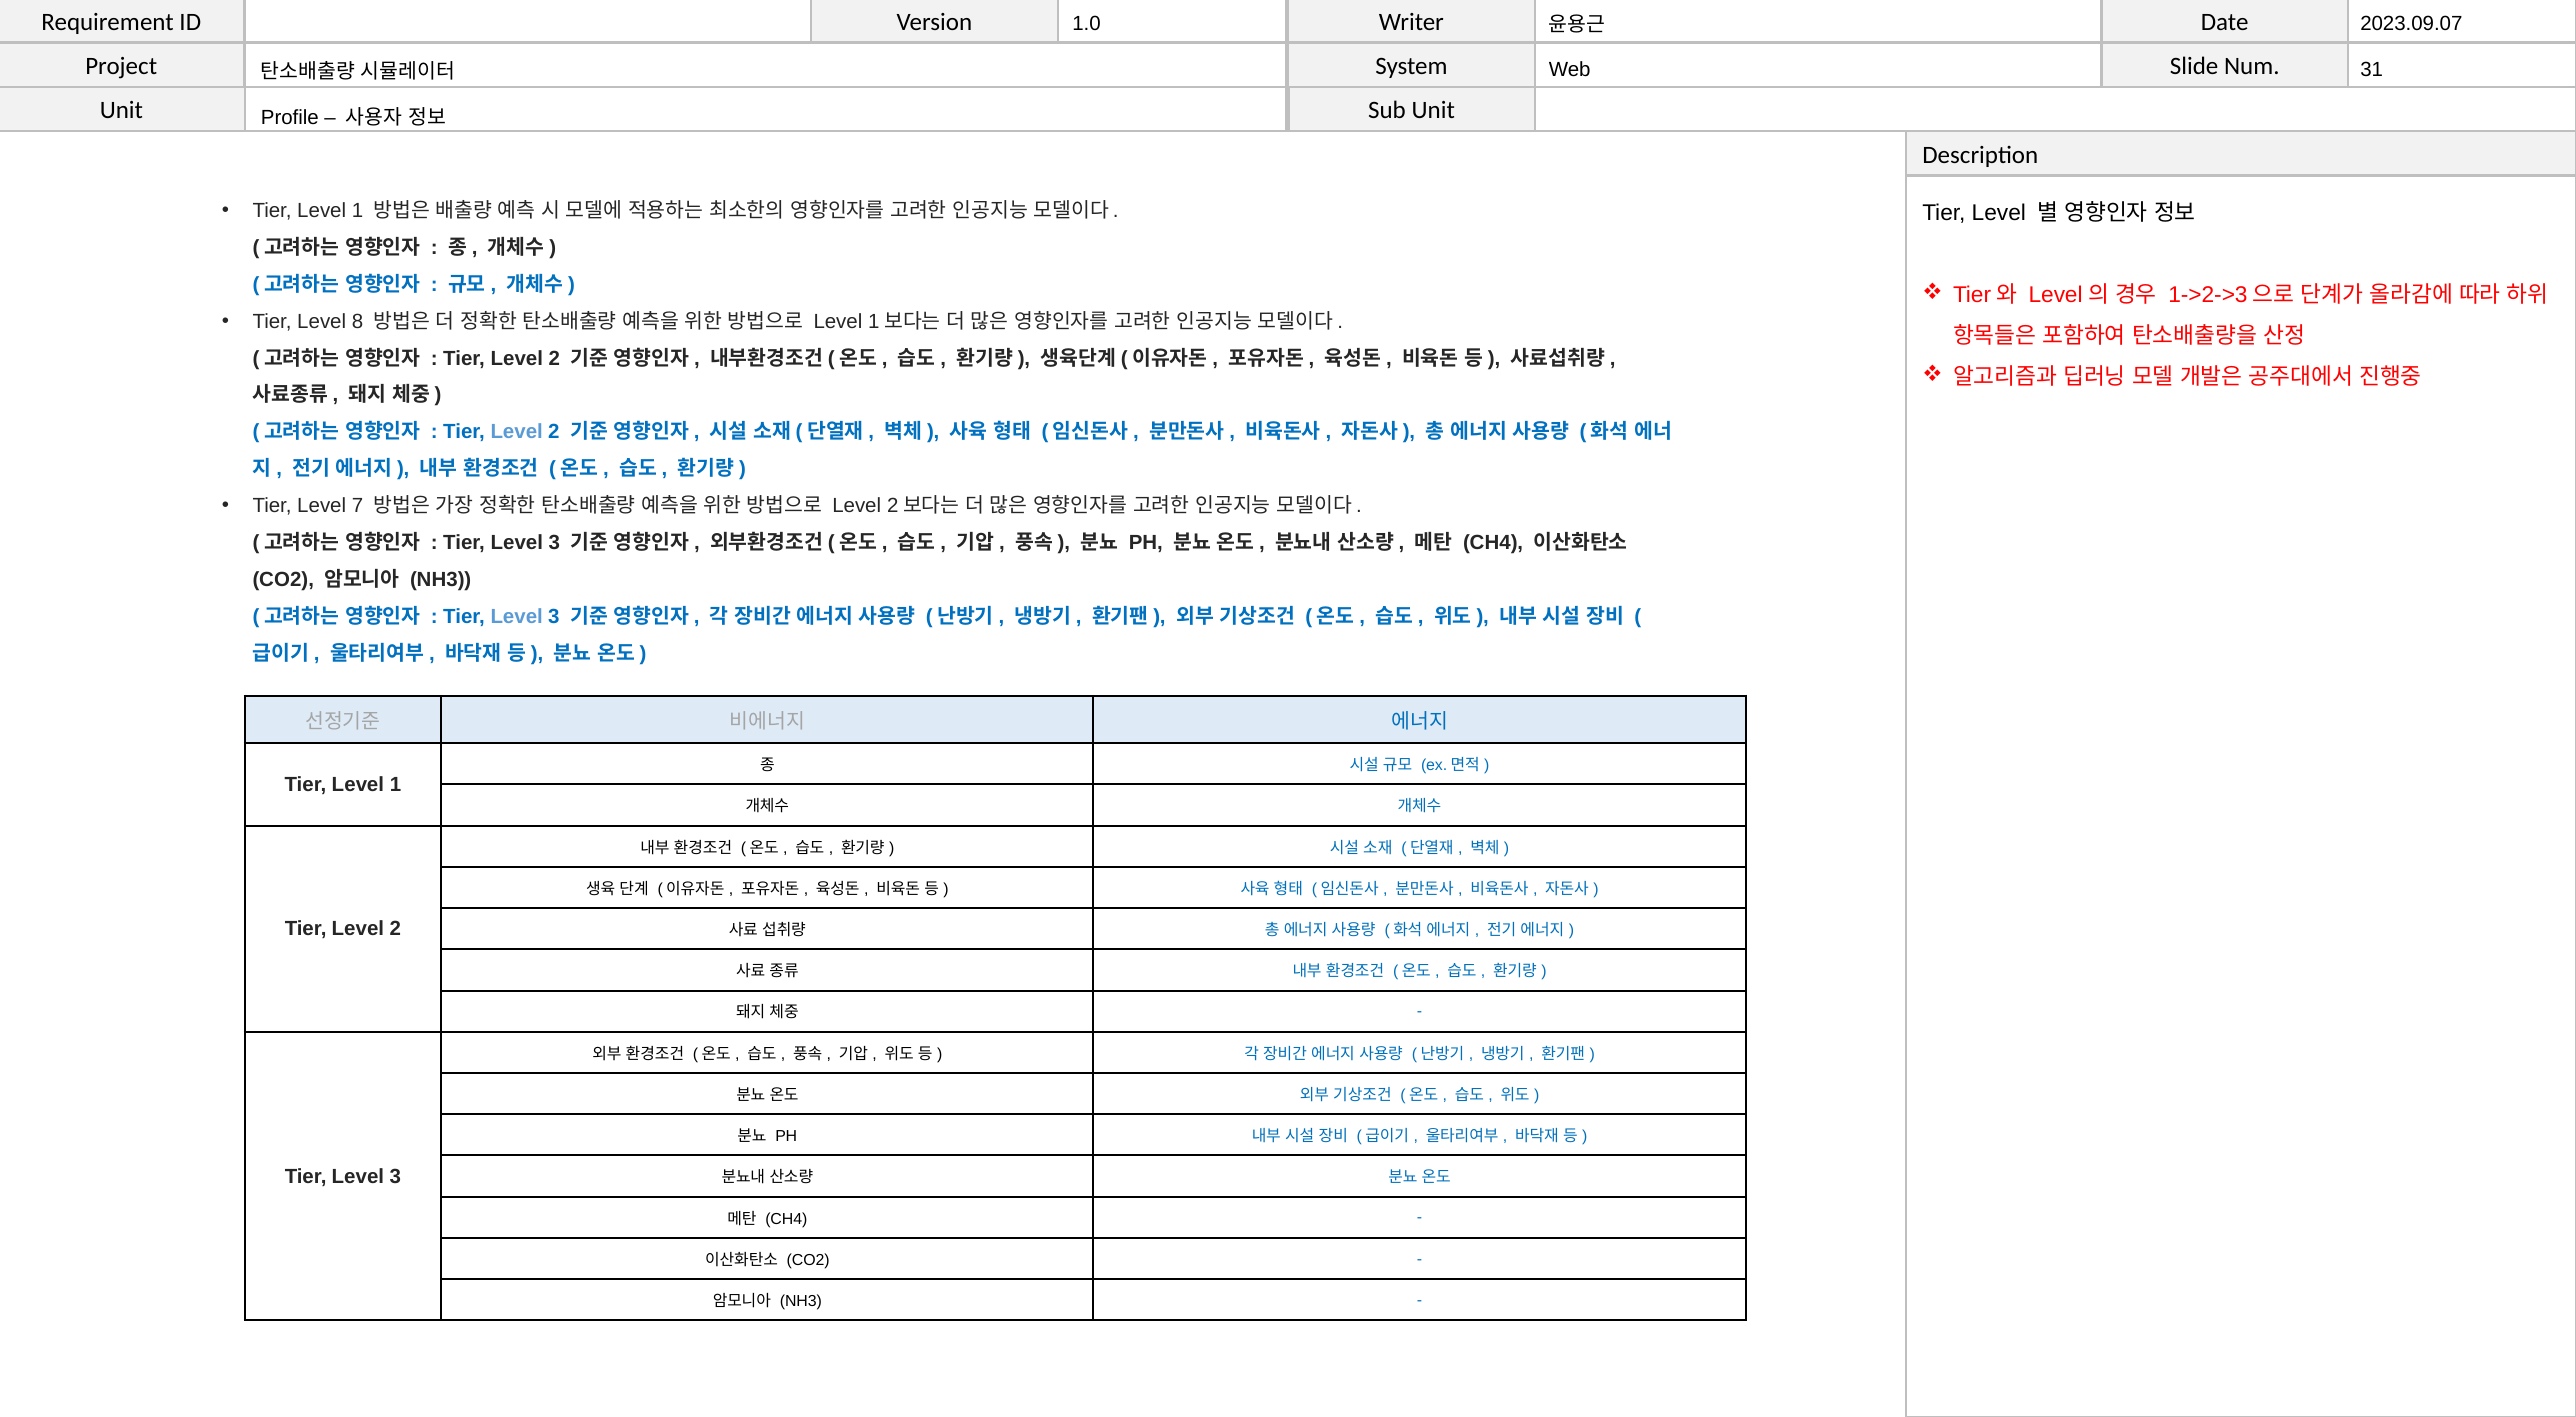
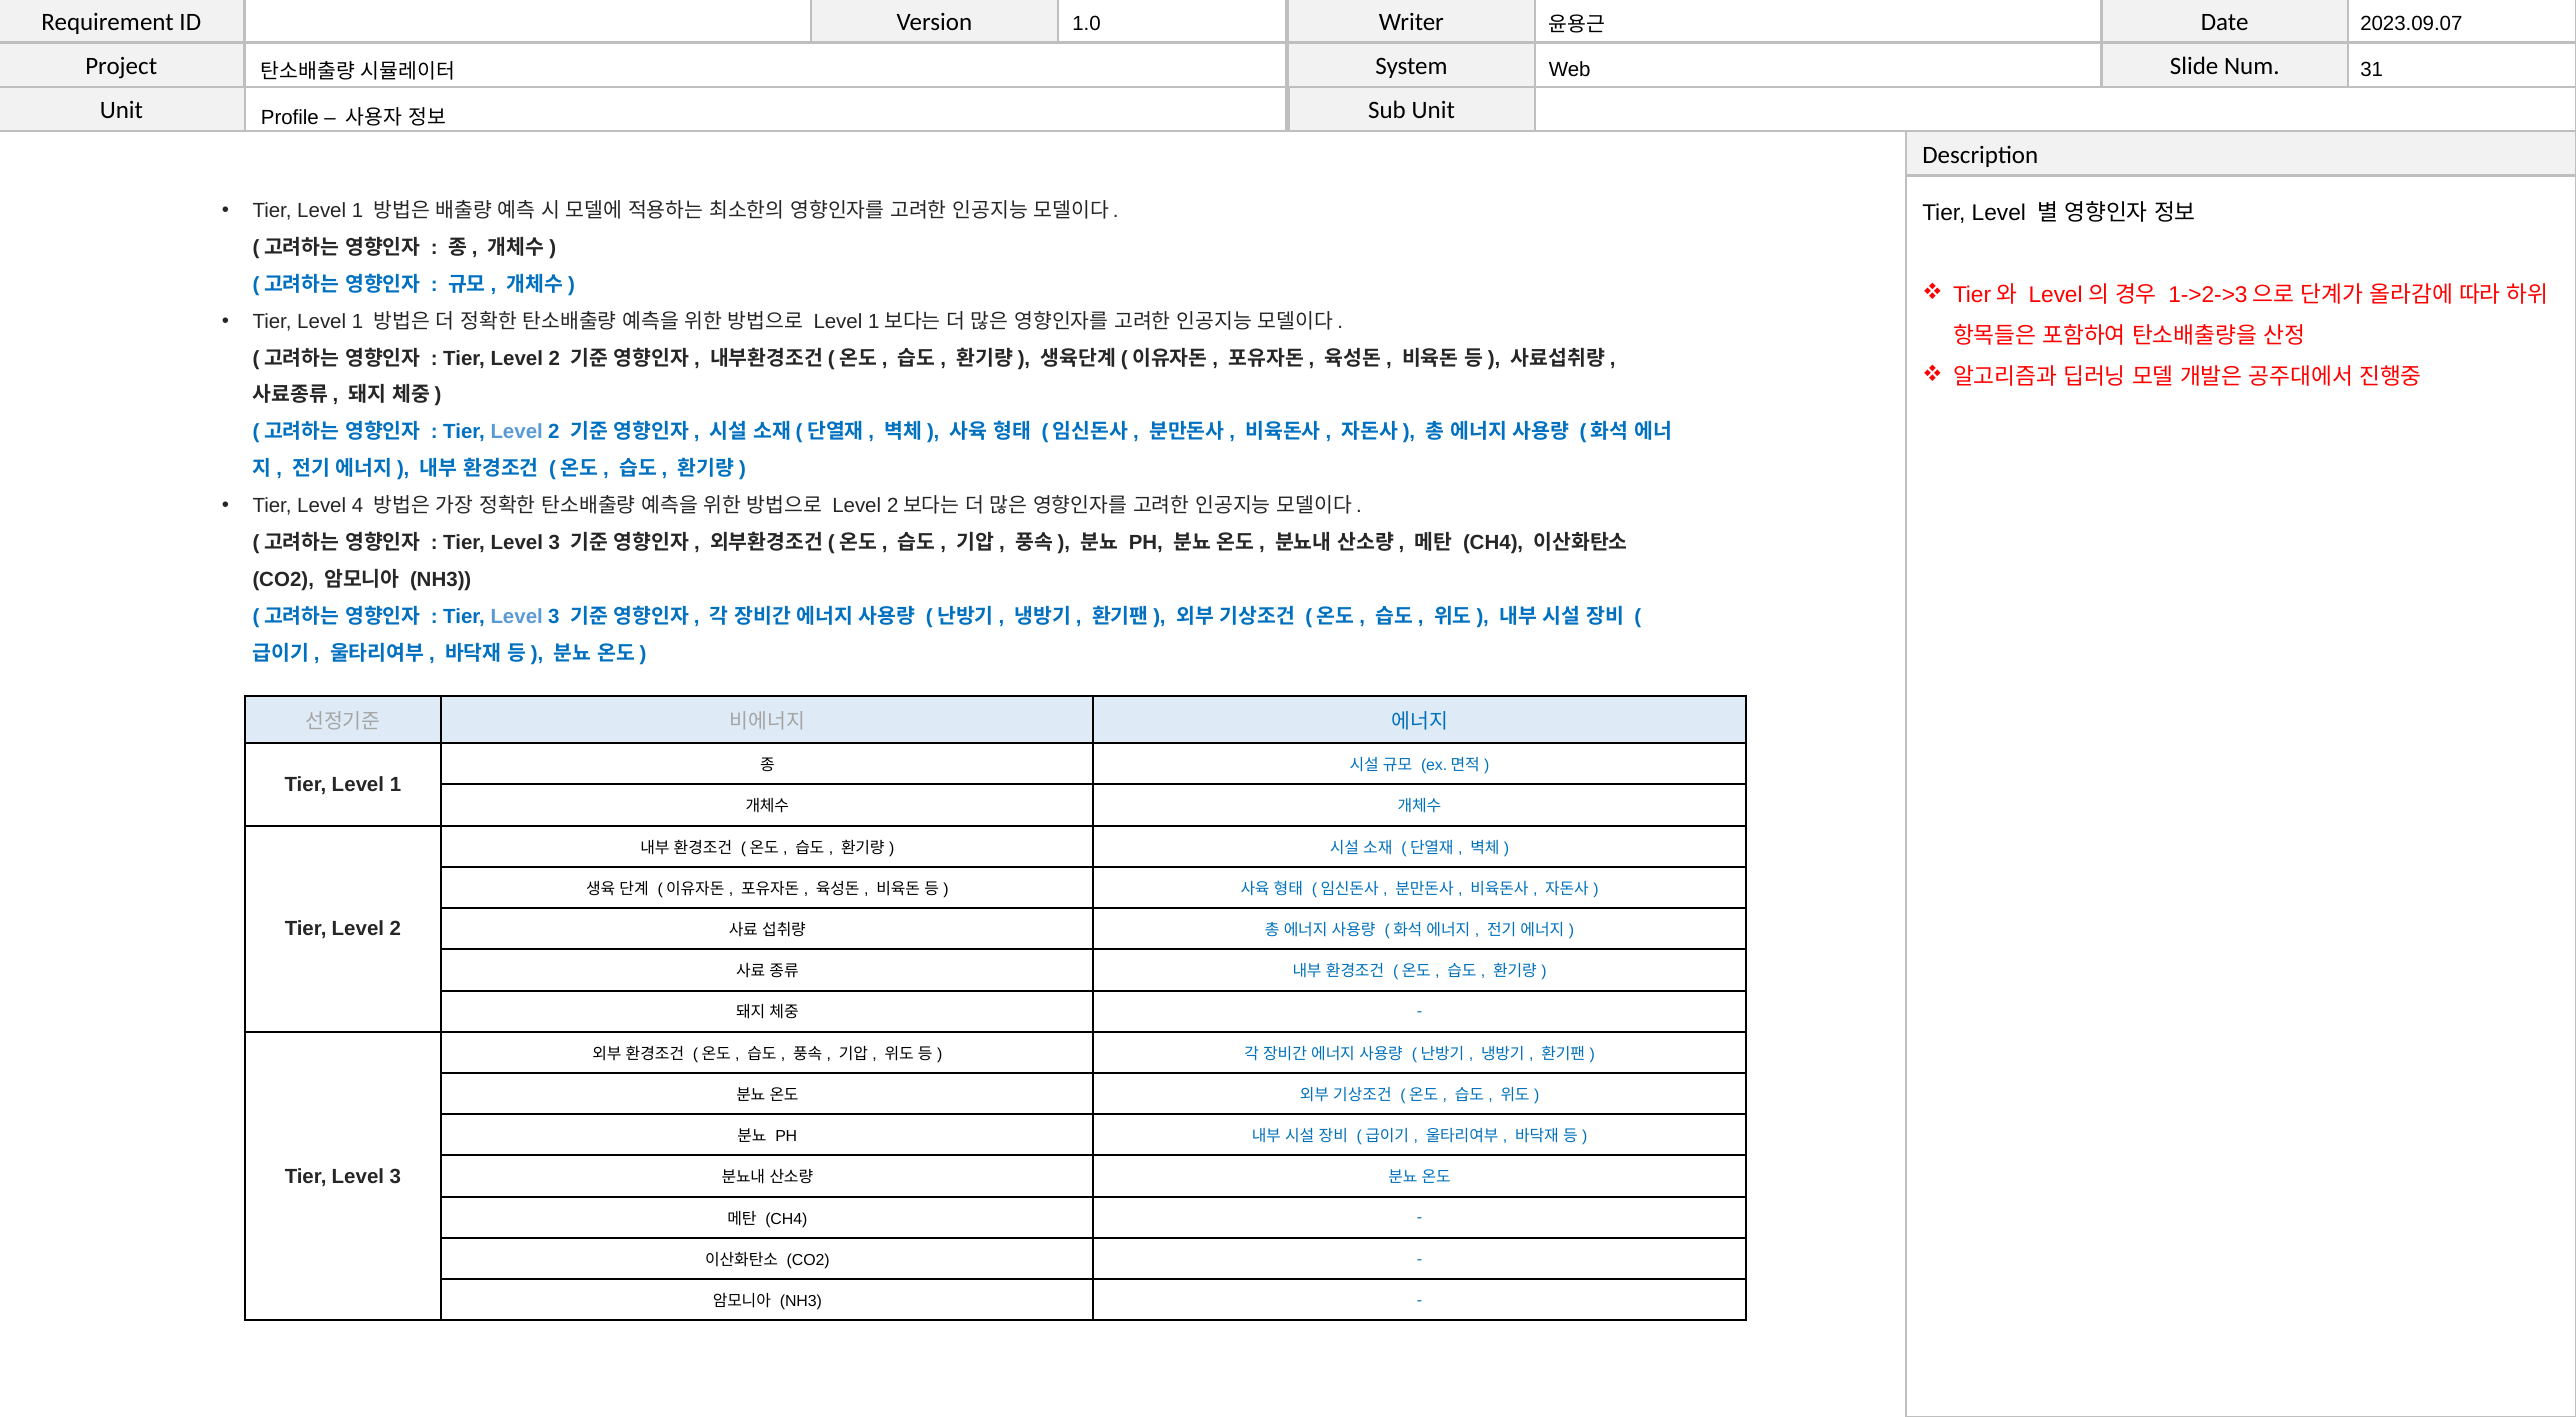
8 at (358, 321): 8 -> 1
7: 7 -> 4
